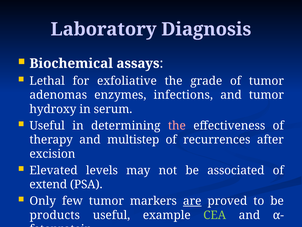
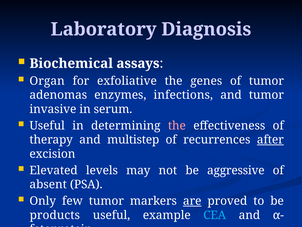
Lethal: Lethal -> Organ
grade: grade -> genes
hydroxy: hydroxy -> invasive
after underline: none -> present
associated: associated -> aggressive
extend: extend -> absent
CEA colour: light green -> light blue
